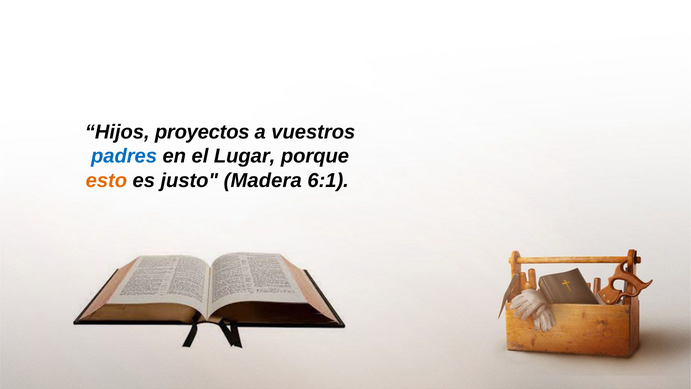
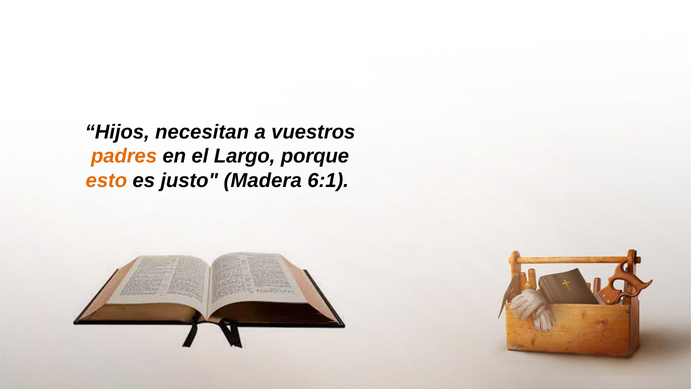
proyectos: proyectos -> necesitan
padres colour: blue -> orange
Lugar: Lugar -> Largo
